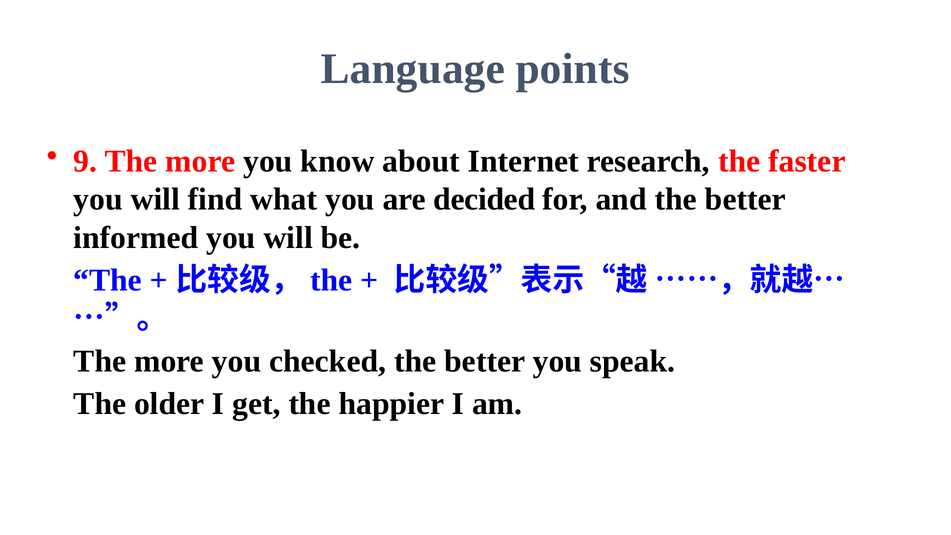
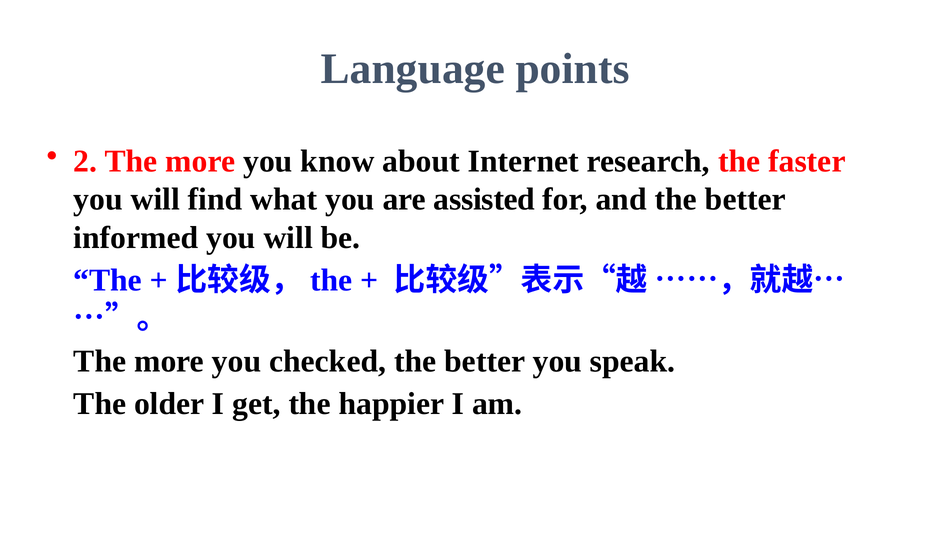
9: 9 -> 2
decided: decided -> assisted
